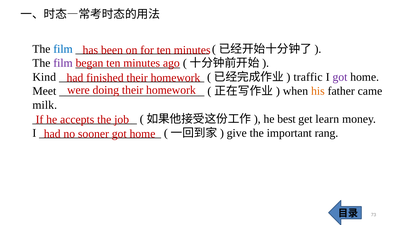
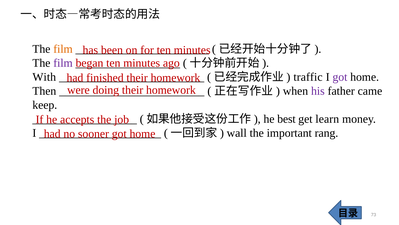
film at (63, 49) colour: blue -> orange
Kind: Kind -> With
Meet: Meet -> Then
his colour: orange -> purple
milk: milk -> keep
give: give -> wall
